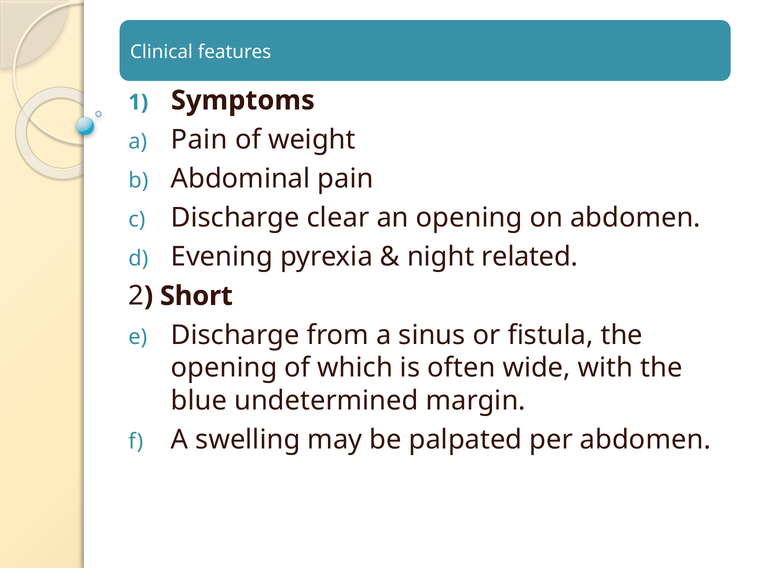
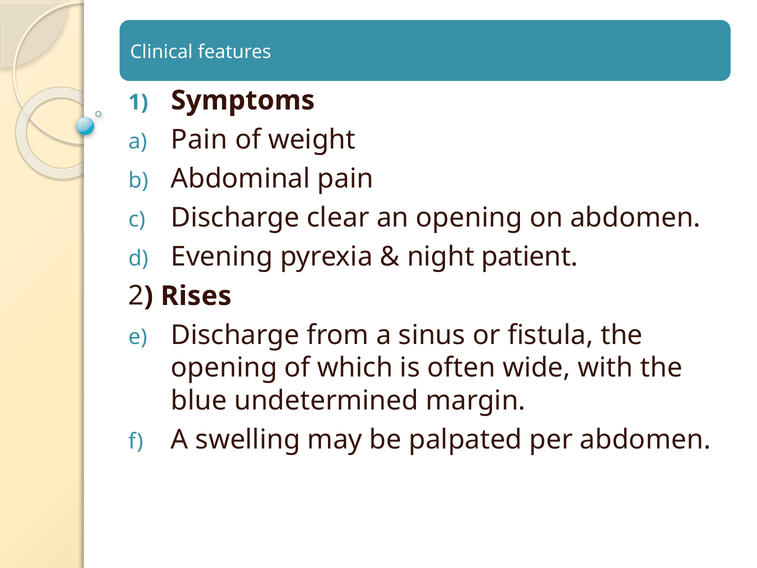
related: related -> patient
Short: Short -> Rises
